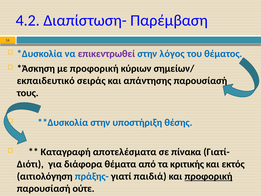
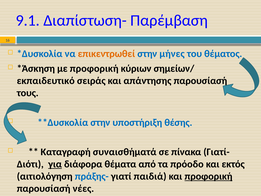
4.2: 4.2 -> 9.1
επικεντρωθεί colour: purple -> orange
λόγος: λόγος -> μήνες
αποτελέσματα: αποτελέσματα -> συναισθήματά
για underline: none -> present
κριτικής: κριτικής -> πρόοδο
ούτε: ούτε -> νέες
